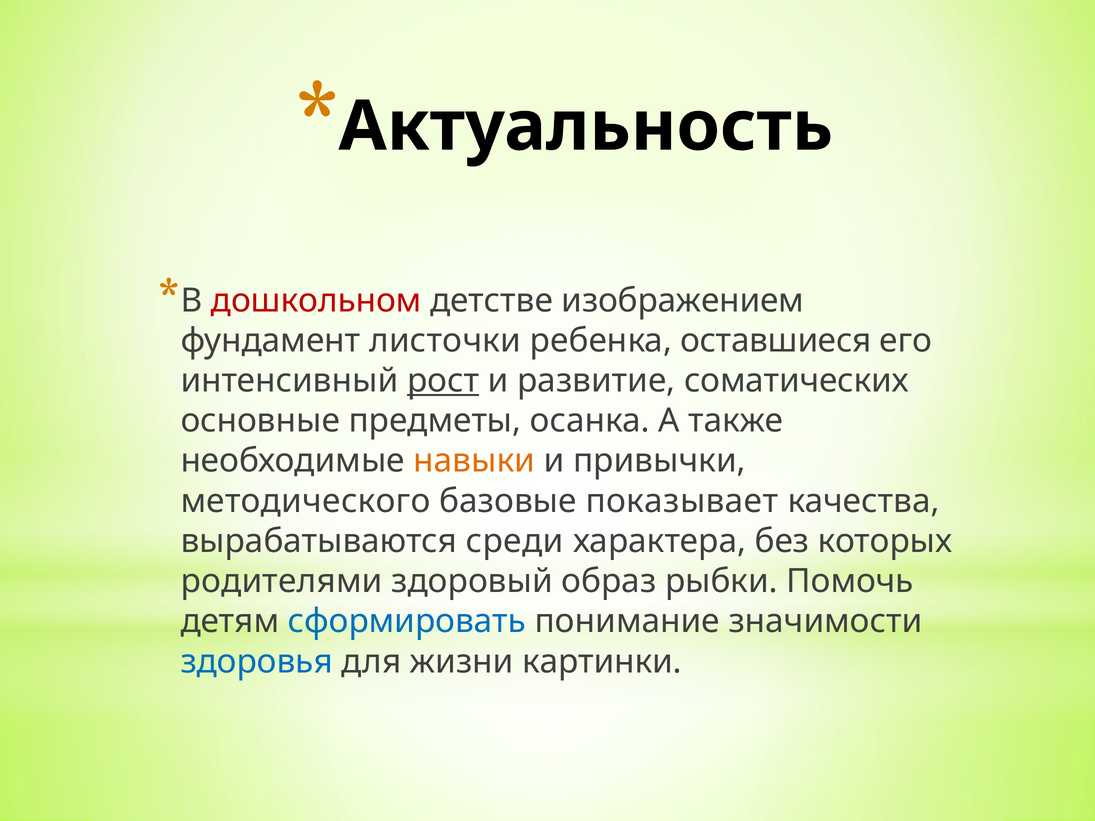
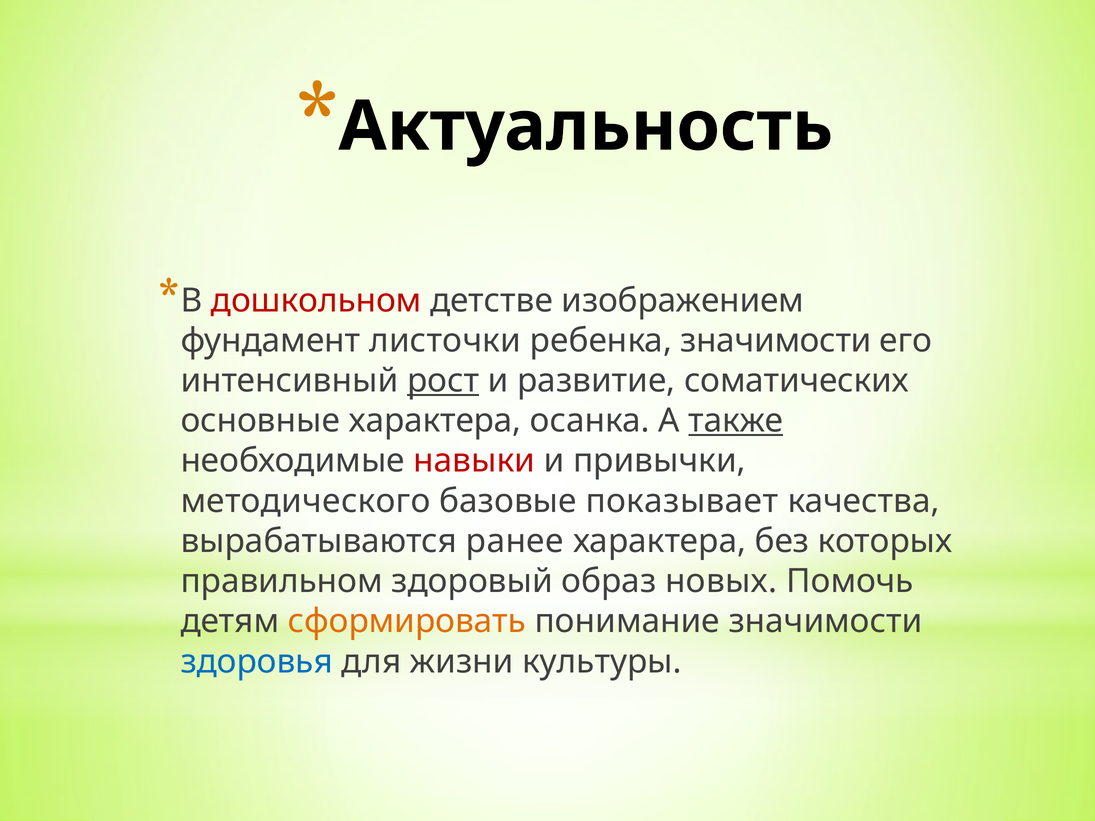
ребенка оставшиеся: оставшиеся -> значимости
основные предметы: предметы -> характера
также underline: none -> present
навыки colour: orange -> red
среди: среди -> ранее
родителями: родителями -> правильном
рыбки: рыбки -> новых
сформировать colour: blue -> orange
картинки: картинки -> культуры
